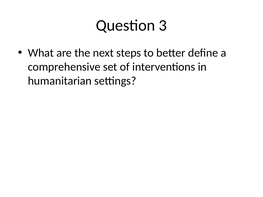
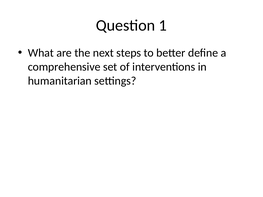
3: 3 -> 1
